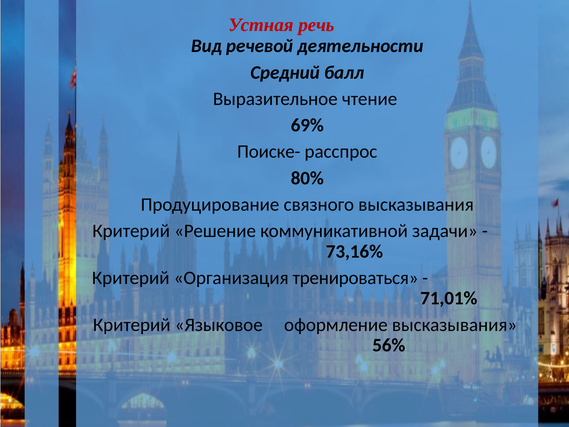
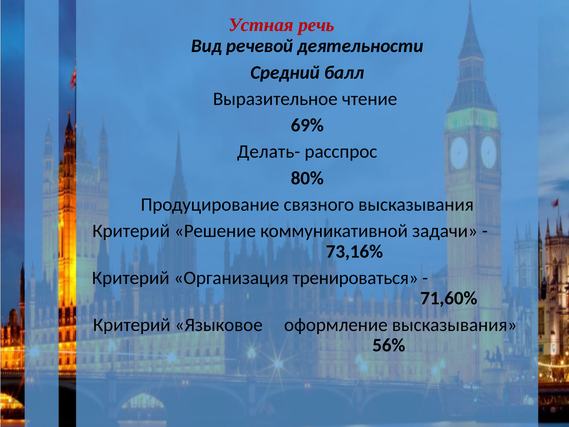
Поиске-: Поиске- -> Делать-
71,01%: 71,01% -> 71,60%
